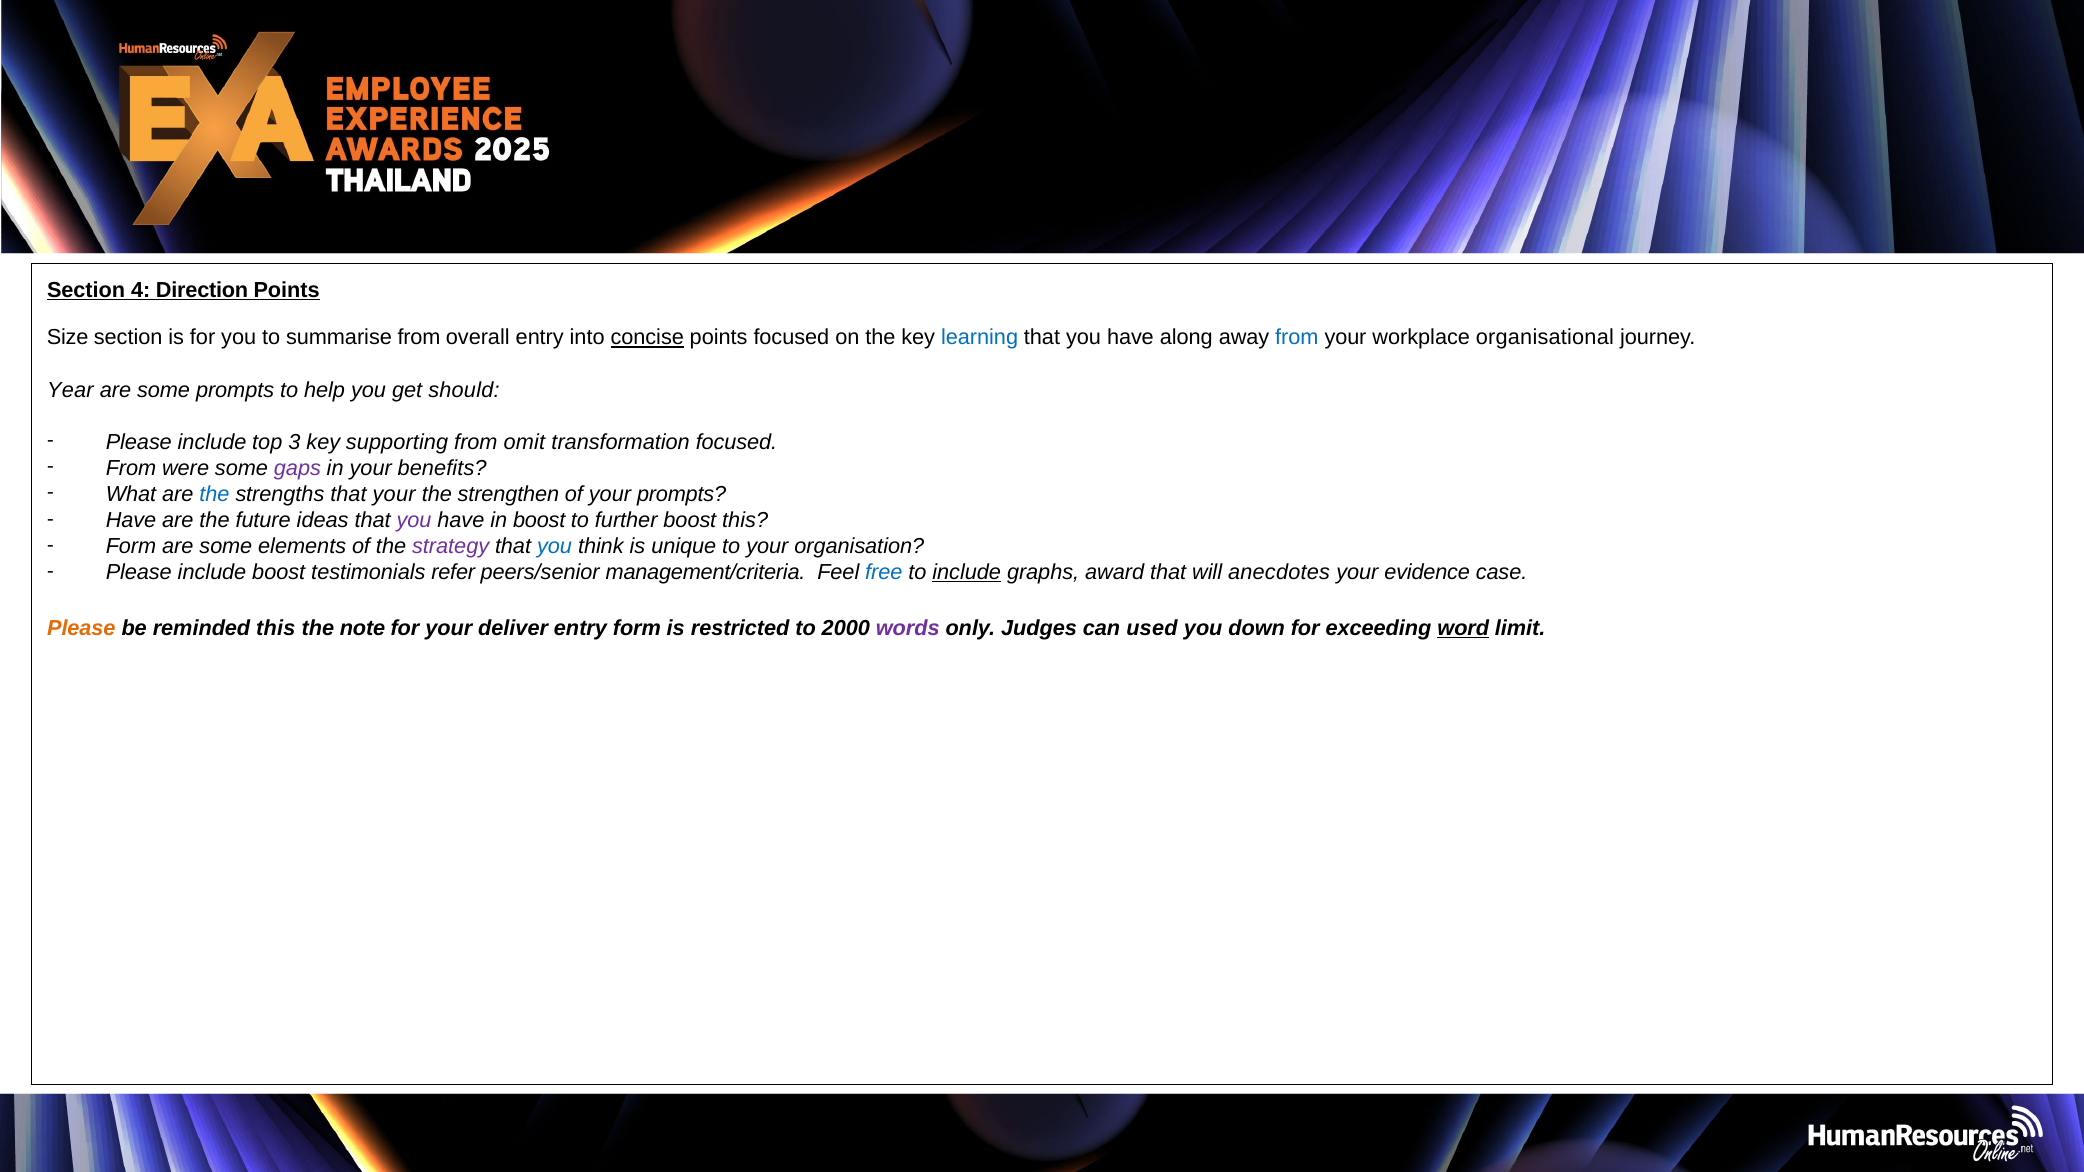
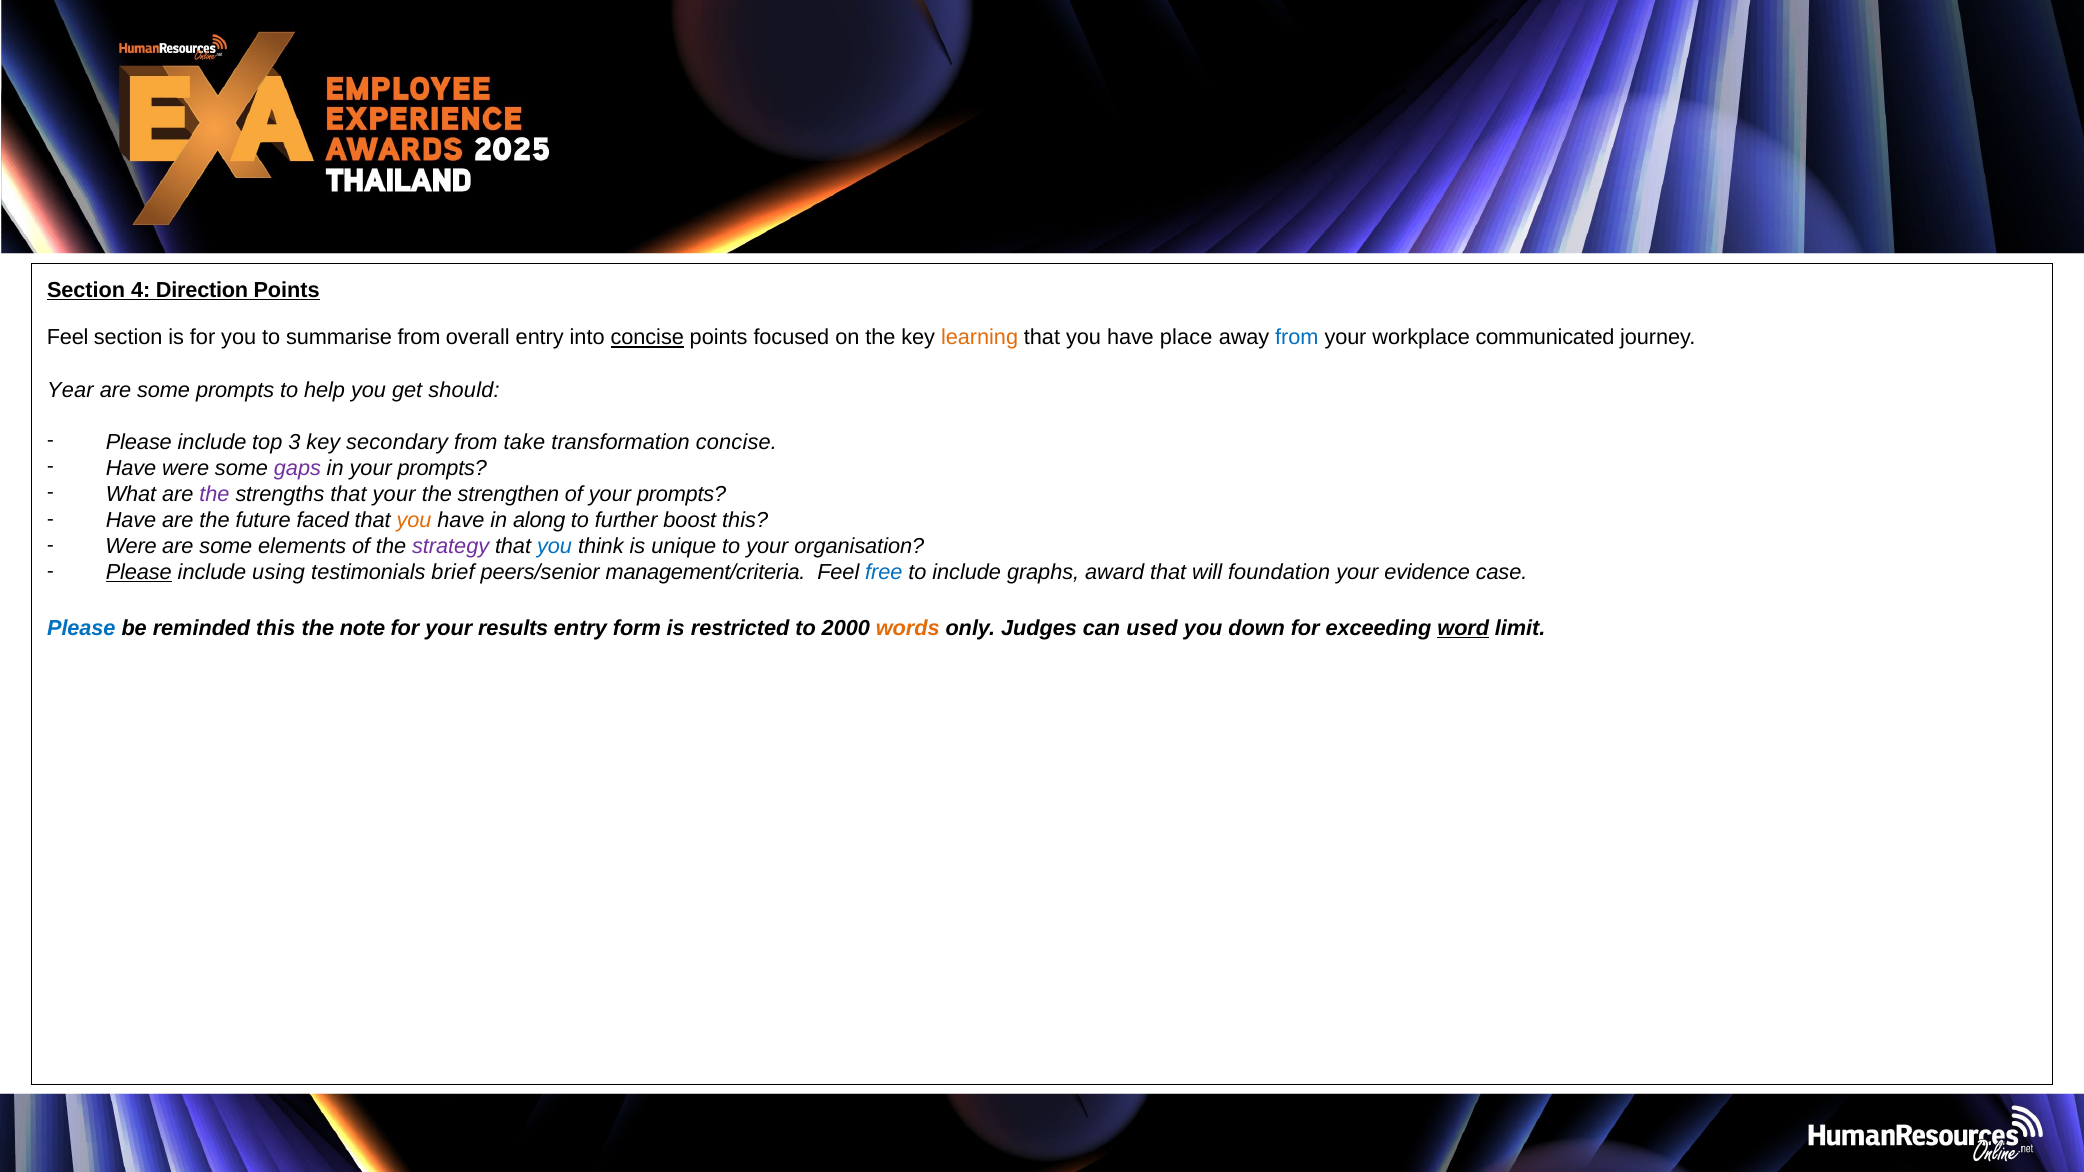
Size at (68, 338): Size -> Feel
learning colour: blue -> orange
along: along -> place
organisational: organisational -> communicated
supporting: supporting -> secondary
omit: omit -> take
transformation focused: focused -> concise
From at (131, 468): From -> Have
in your benefits: benefits -> prompts
the at (214, 494) colour: blue -> purple
ideas: ideas -> faced
you at (414, 520) colour: purple -> orange
in boost: boost -> along
Form at (131, 546): Form -> Were
Please at (139, 573) underline: none -> present
include boost: boost -> using
refer: refer -> brief
include at (967, 573) underline: present -> none
anecdotes: anecdotes -> foundation
Please at (81, 629) colour: orange -> blue
deliver: deliver -> results
words colour: purple -> orange
